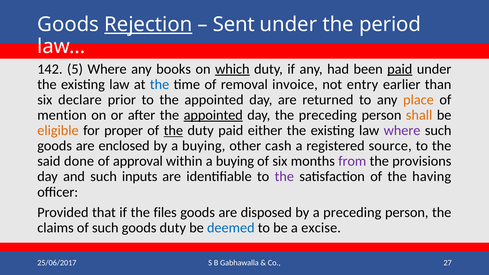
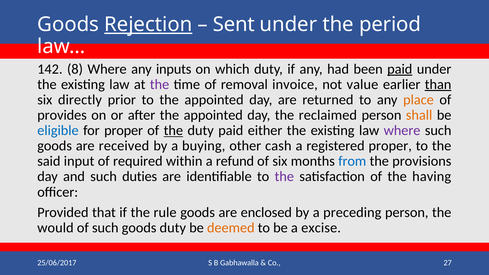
5: 5 -> 8
books: books -> inputs
which underline: present -> none
the at (160, 84) colour: blue -> purple
entry: entry -> value
than underline: none -> present
declare: declare -> directly
mention: mention -> provides
appointed at (213, 115) underline: present -> none
the preceding: preceding -> reclaimed
eligible colour: orange -> blue
enclosed: enclosed -> received
registered source: source -> proper
done: done -> input
approval: approval -> required
within a buying: buying -> refund
from colour: purple -> blue
inputs: inputs -> duties
files: files -> rule
disposed: disposed -> enclosed
claims: claims -> would
deemed colour: blue -> orange
